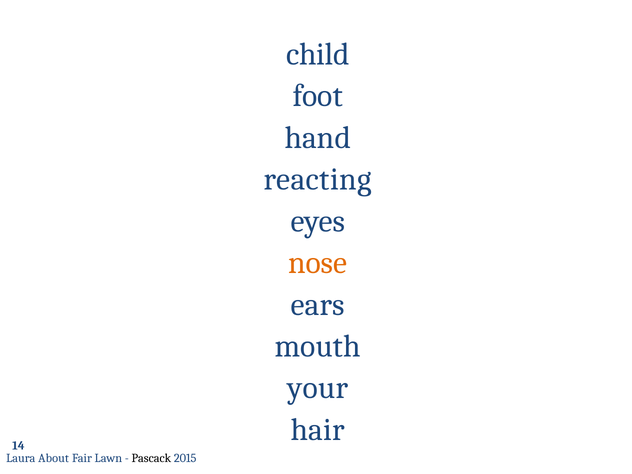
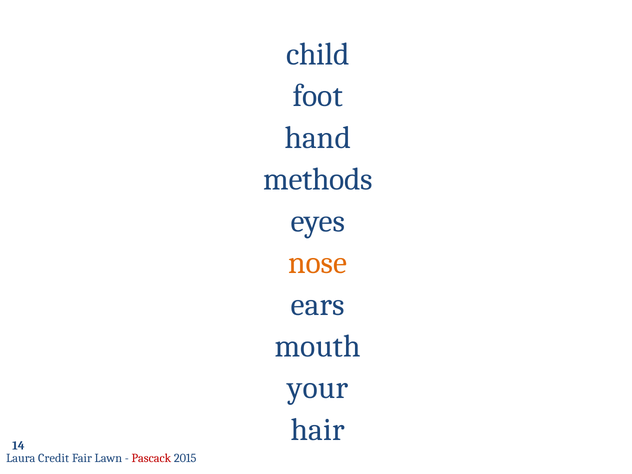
reacting: reacting -> methods
About: About -> Credit
Pascack colour: black -> red
